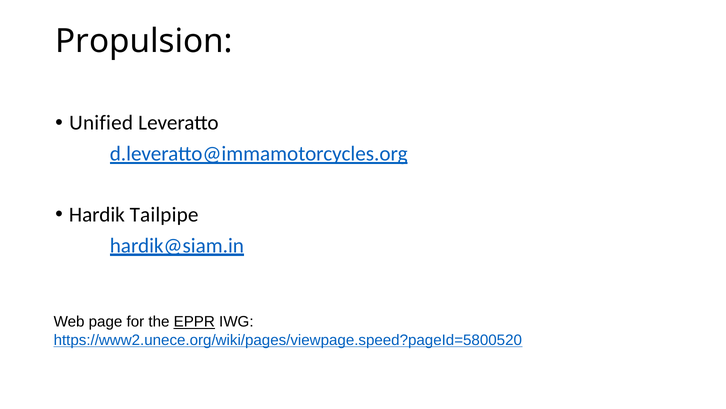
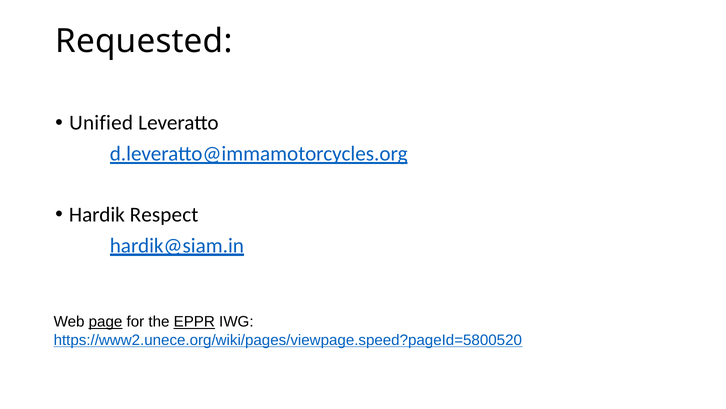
Propulsion: Propulsion -> Requested
Tailpipe: Tailpipe -> Respect
page underline: none -> present
